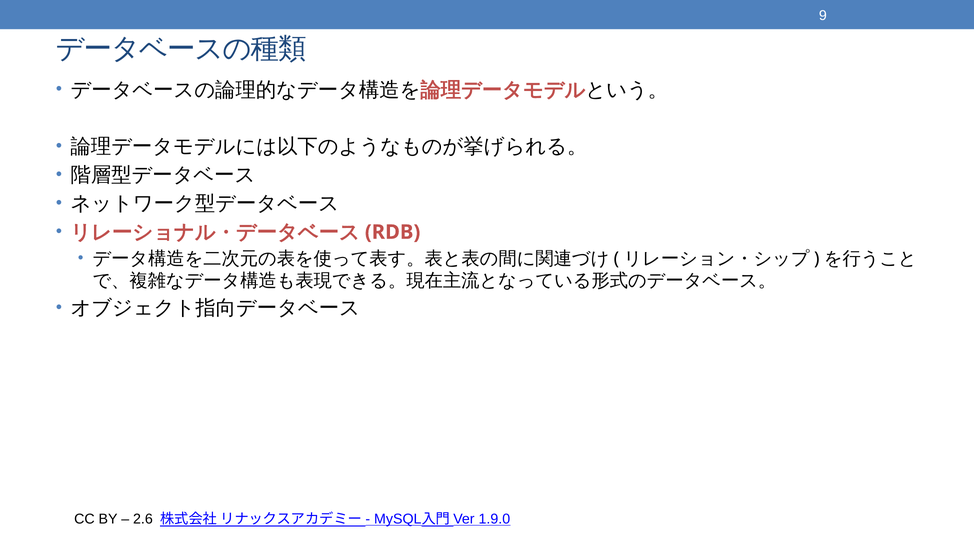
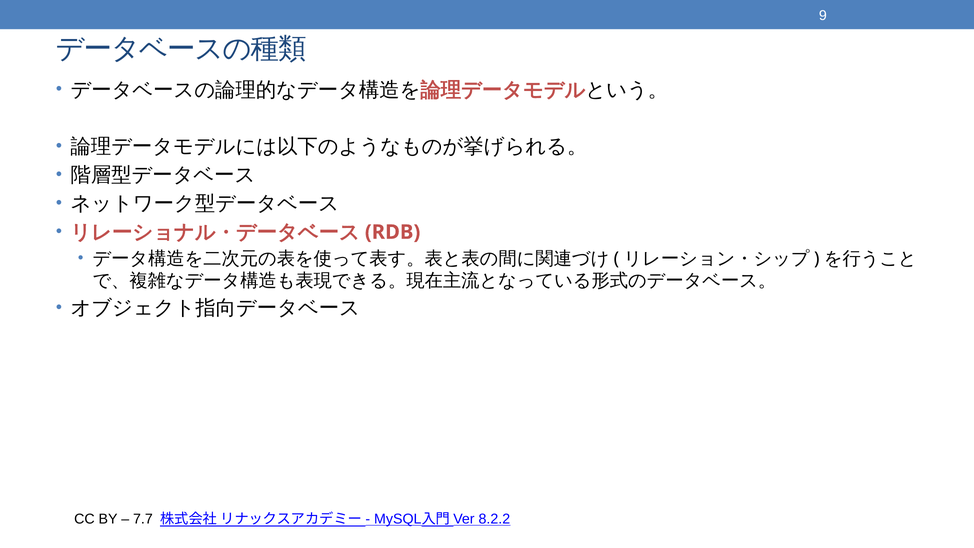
2.6: 2.6 -> 7.7
1.9.0: 1.9.0 -> 8.2.2
